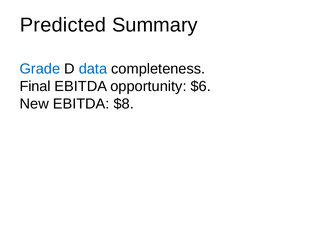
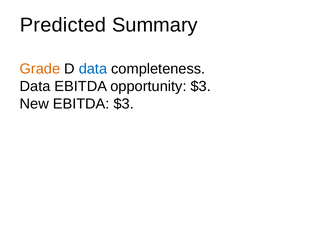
Grade colour: blue -> orange
Final at (35, 86): Final -> Data
opportunity $6: $6 -> $3
EBITDA $8: $8 -> $3
